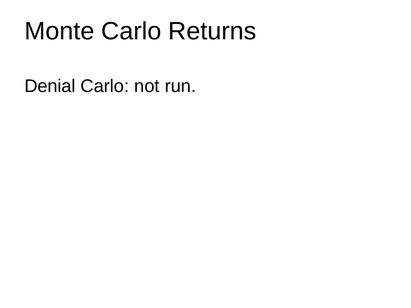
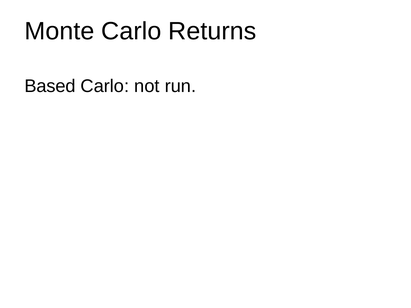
Denial: Denial -> Based
